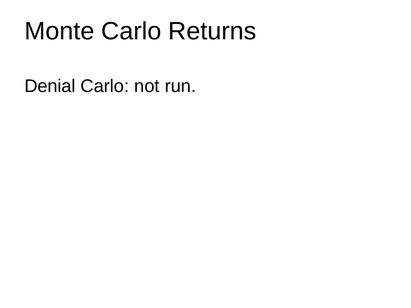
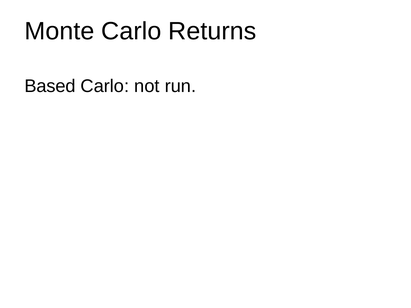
Denial: Denial -> Based
